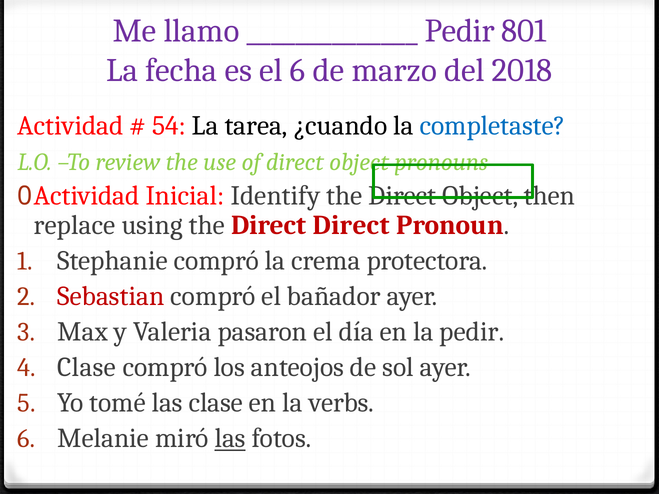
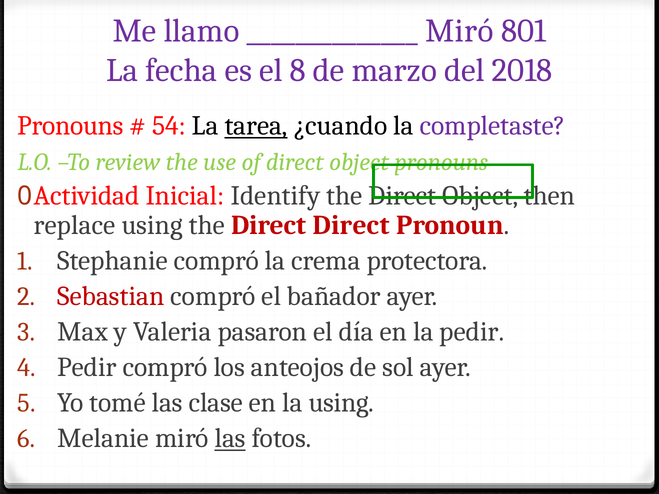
Pedir at (460, 31): Pedir -> Miró
el 6: 6 -> 8
Actividad at (70, 126): Actividad -> Pronouns
tarea underline: none -> present
completaste colour: blue -> purple
Clase at (87, 368): Clase -> Pedir
la verbs: verbs -> using
